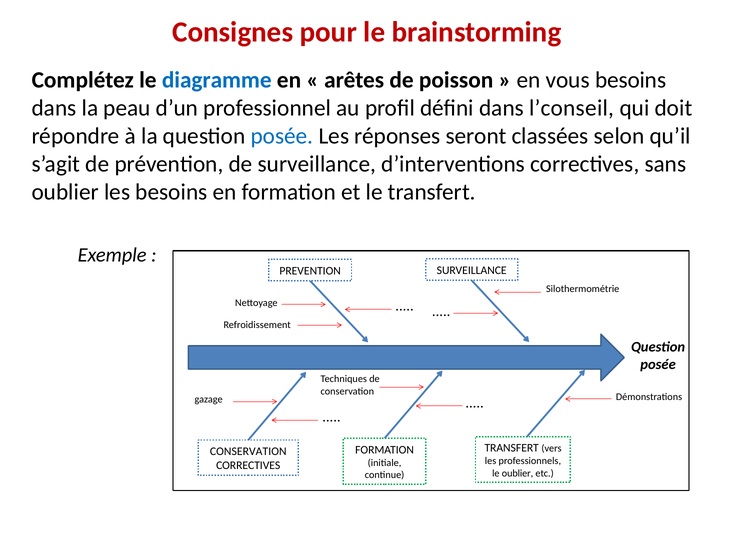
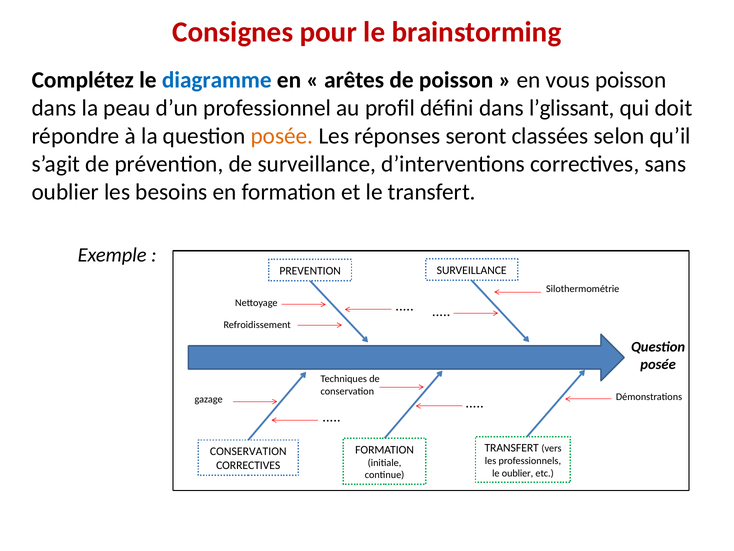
vous besoins: besoins -> poisson
l’conseil: l’conseil -> l’glissant
posée at (282, 136) colour: blue -> orange
